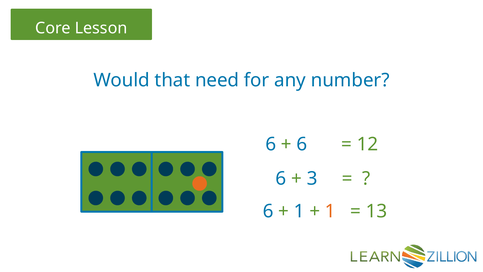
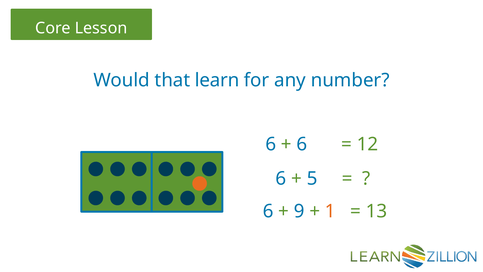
need: need -> learn
3: 3 -> 5
1 at (299, 211): 1 -> 9
